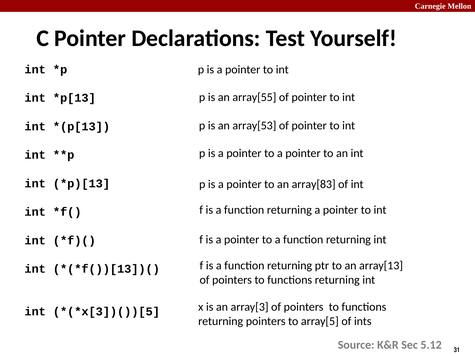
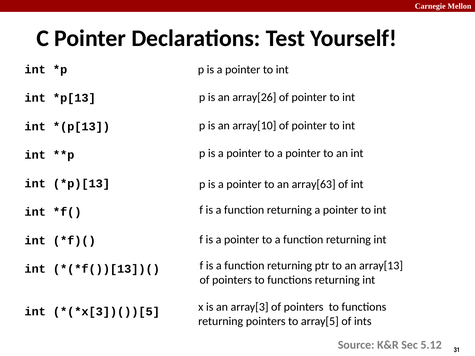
array[55: array[55 -> array[26
array[53: array[53 -> array[10
array[83: array[83 -> array[63
